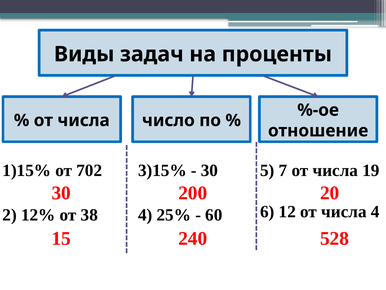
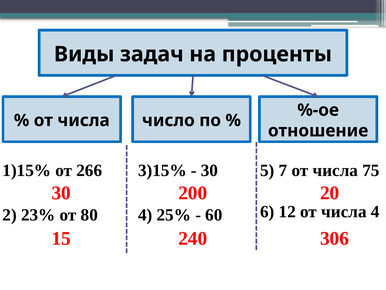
19: 19 -> 75
702: 702 -> 266
12%: 12% -> 23%
38: 38 -> 80
528: 528 -> 306
